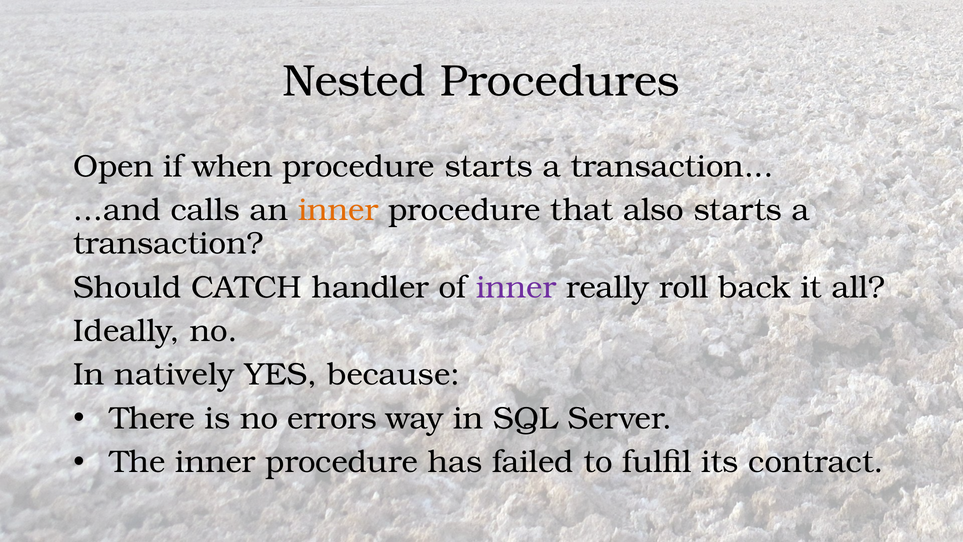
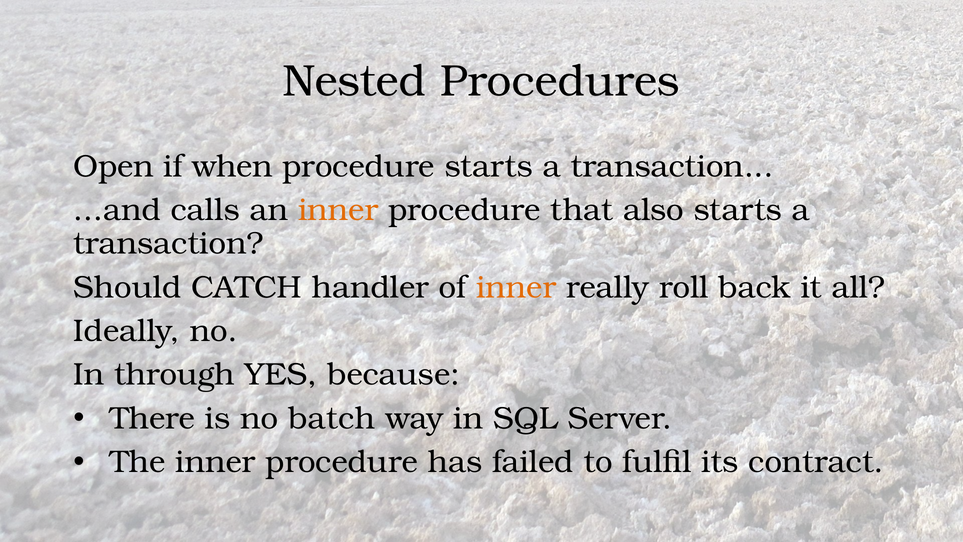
inner at (516, 287) colour: purple -> orange
natively: natively -> through
errors: errors -> batch
